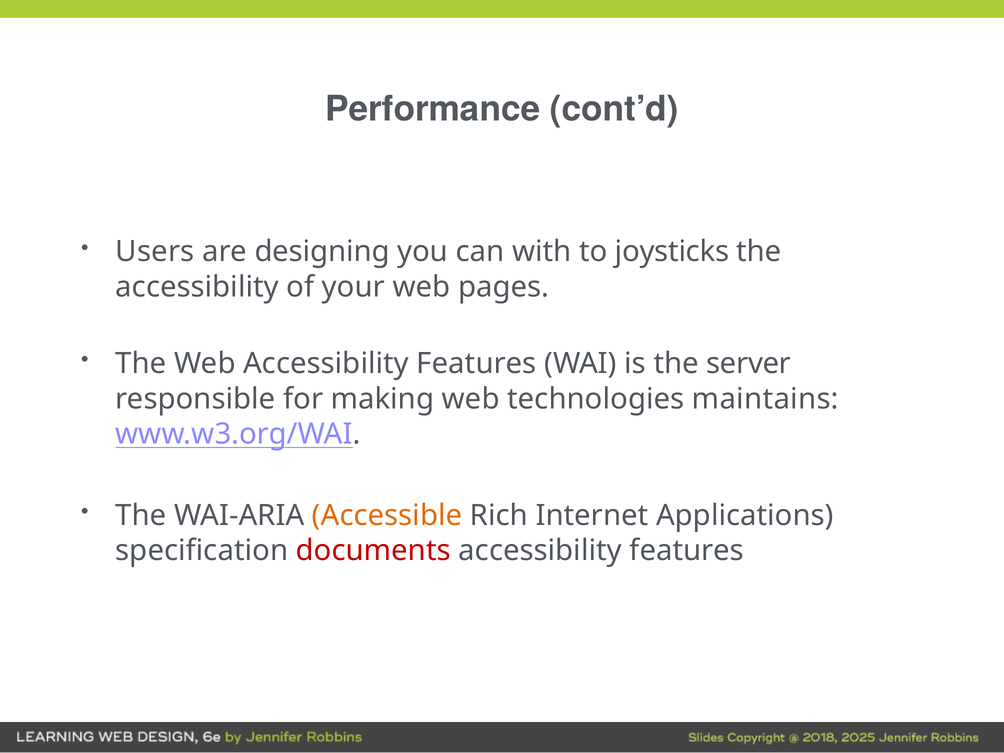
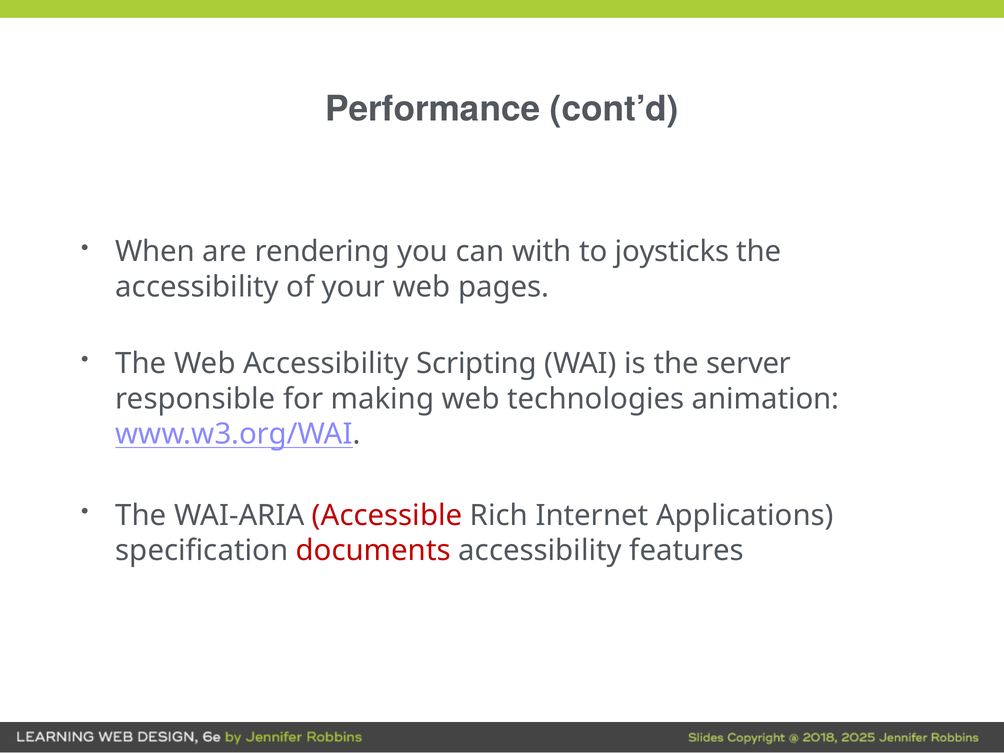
Users: Users -> When
designing: designing -> rendering
Web Accessibility Features: Features -> Scripting
maintains: maintains -> animation
Accessible colour: orange -> red
